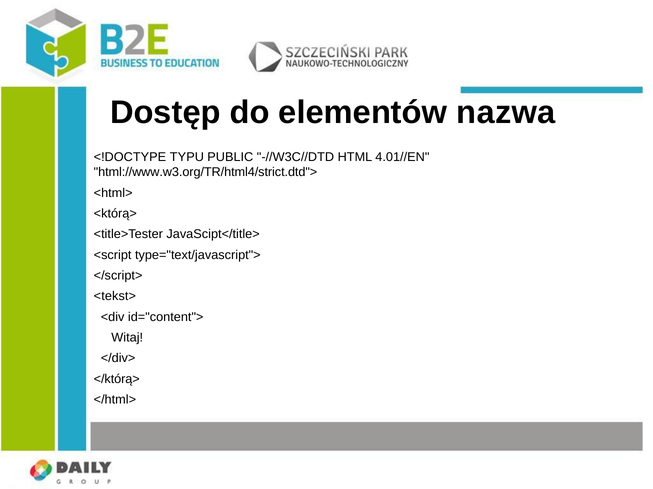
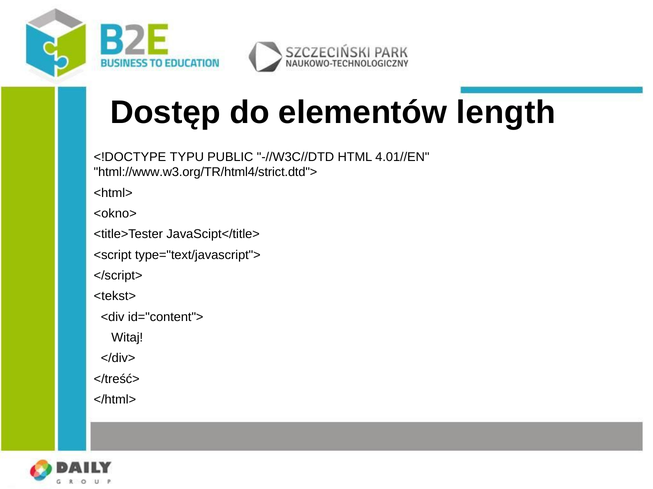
nazwa: nazwa -> length
<którą>: <którą> -> <okno>
</którą>: </którą> -> </treść>
